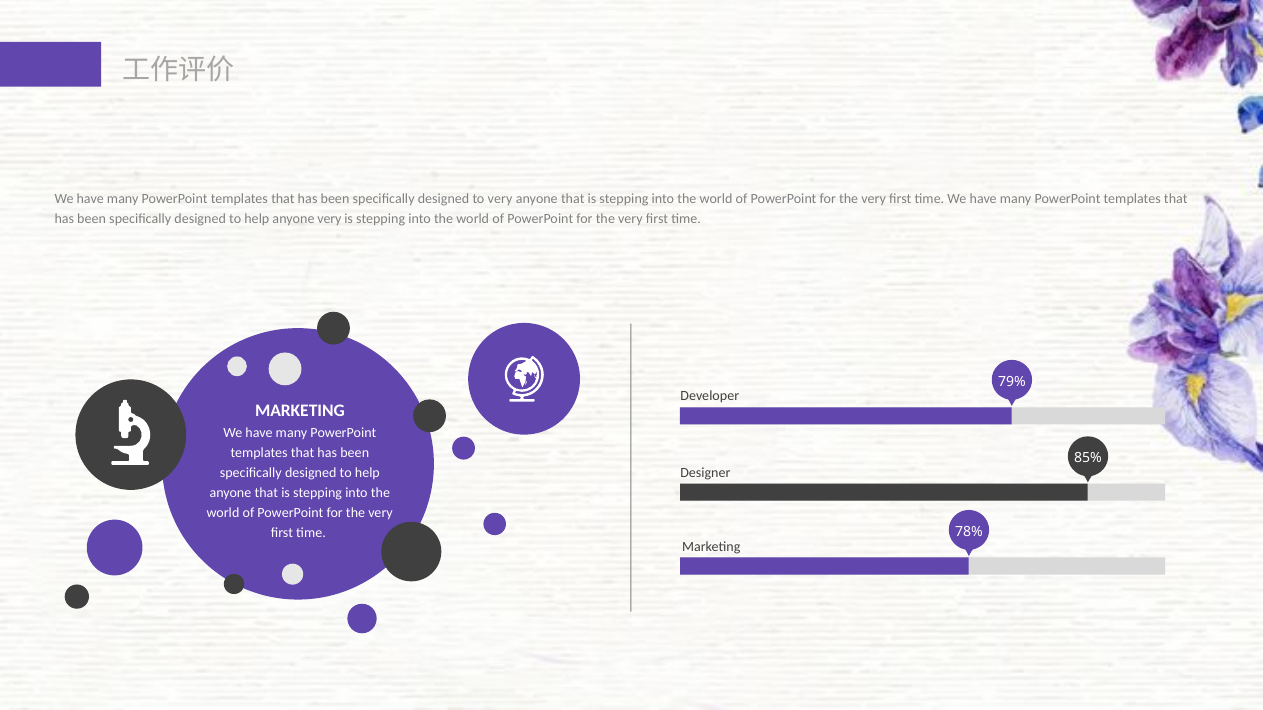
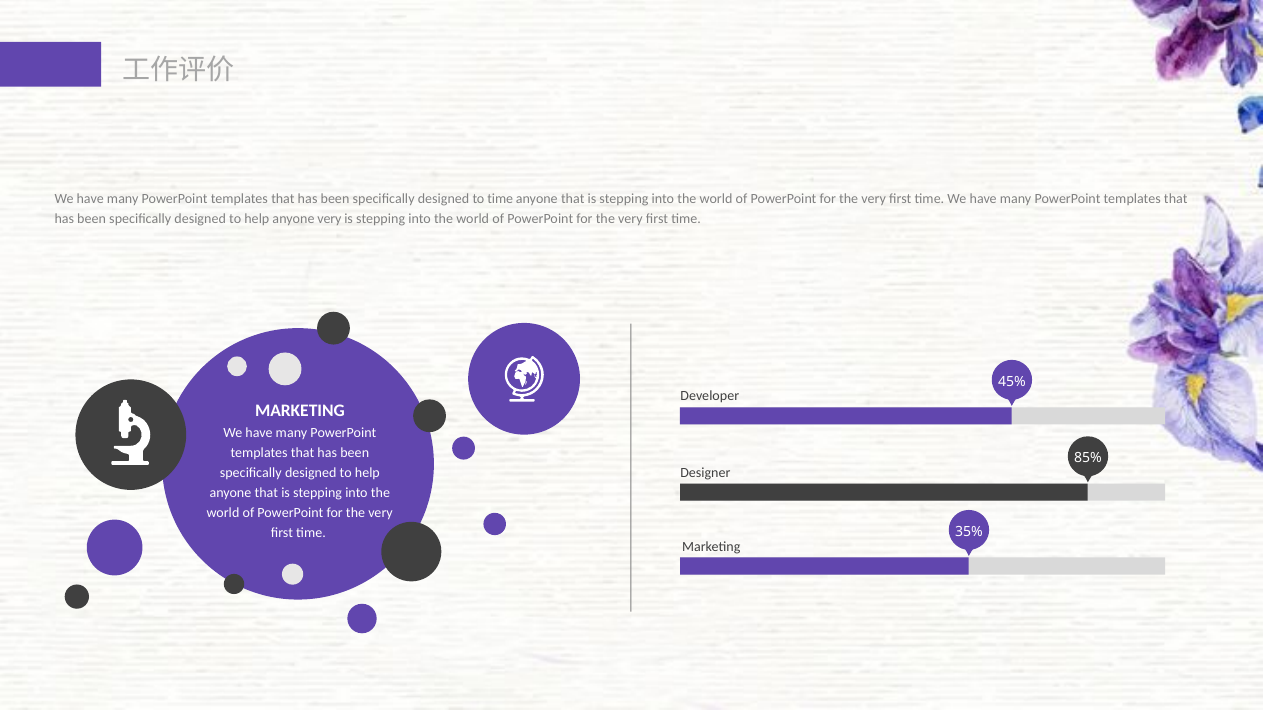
to very: very -> time
79%: 79% -> 45%
78%: 78% -> 35%
